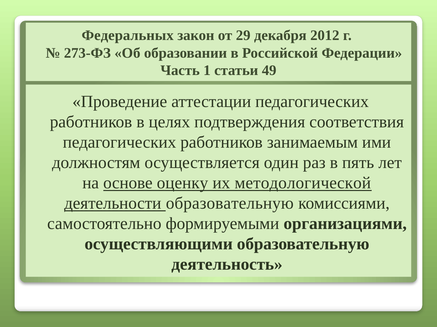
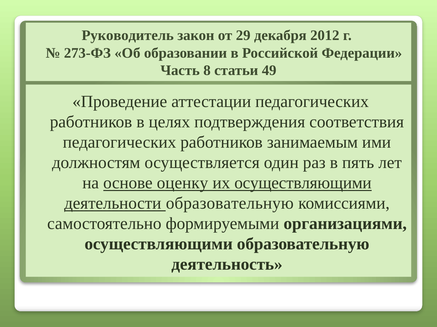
Федеральных: Федеральных -> Руководитель
1: 1 -> 8
их методологической: методологической -> осуществляющими
